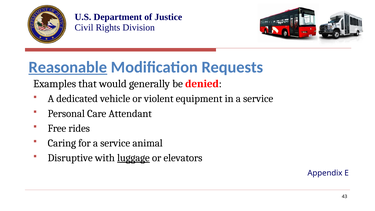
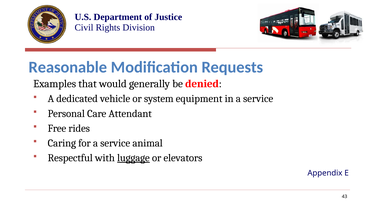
Reasonable underline: present -> none
violent: violent -> system
Disruptive: Disruptive -> Respectful
